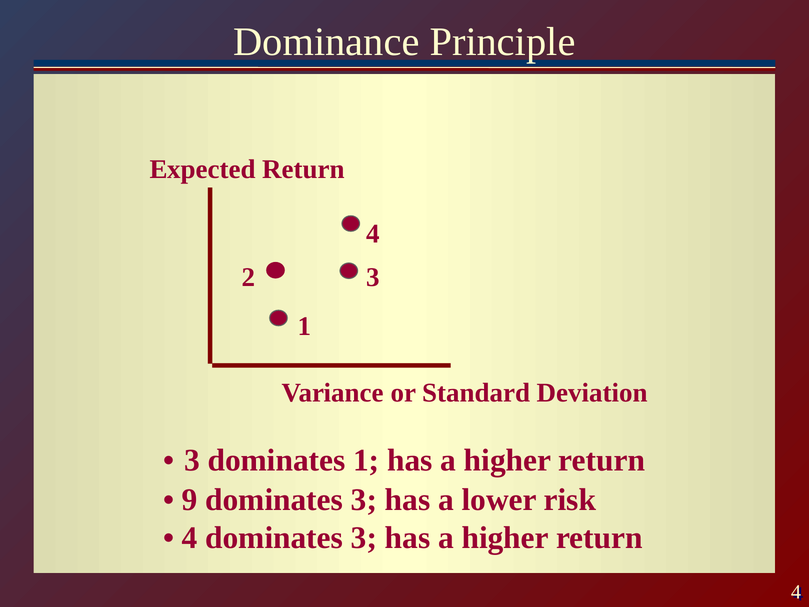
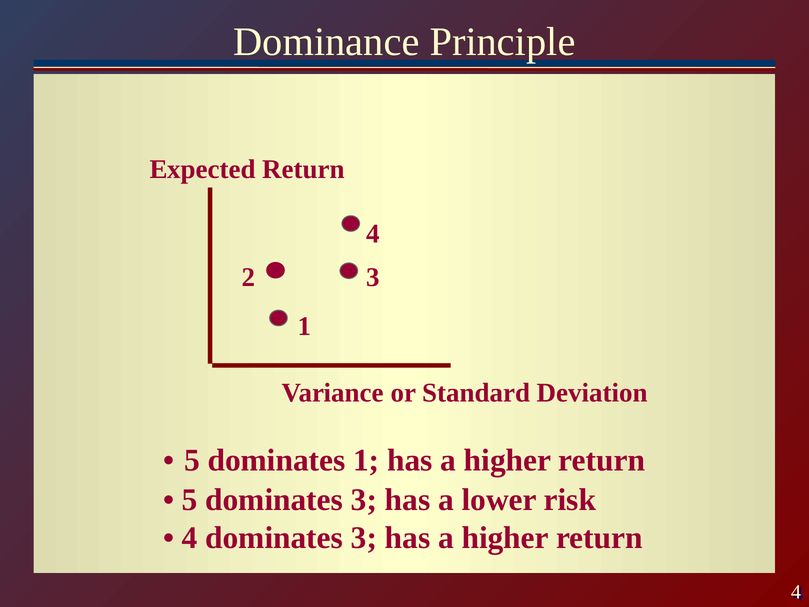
3 at (192, 460): 3 -> 5
9 at (190, 500): 9 -> 5
